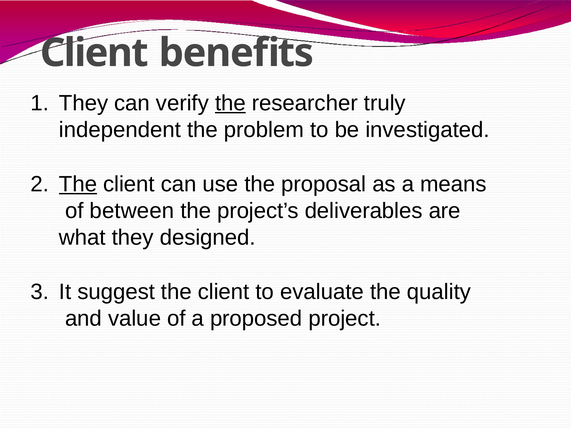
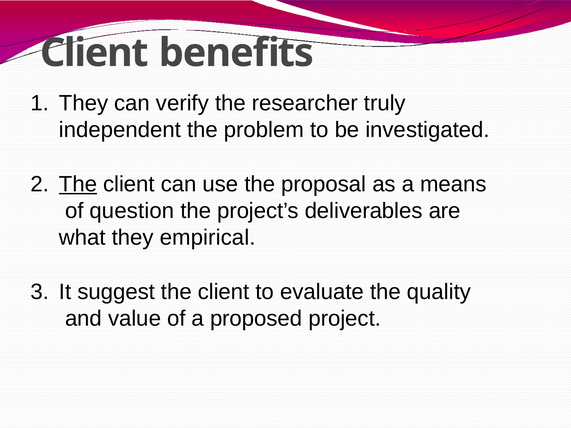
the at (230, 103) underline: present -> none
between: between -> question
designed: designed -> empirical
